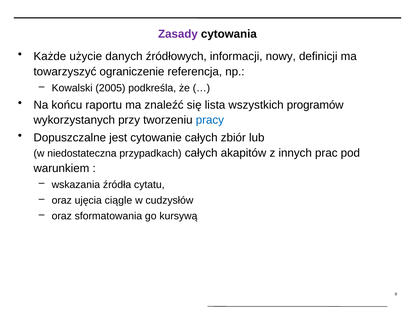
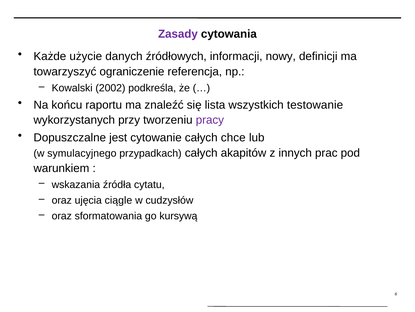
2005: 2005 -> 2002
programów: programów -> testowanie
pracy colour: blue -> purple
zbiór: zbiór -> chce
niedostateczna: niedostateczna -> symulacyjnego
